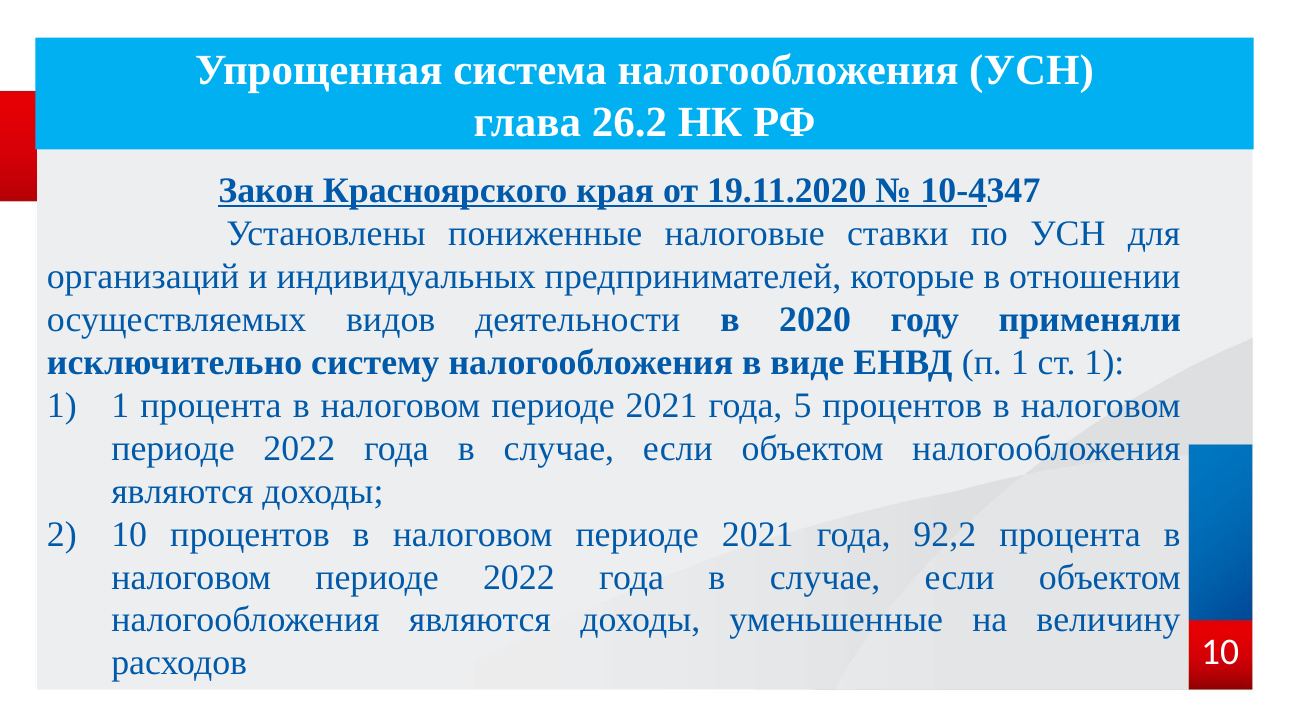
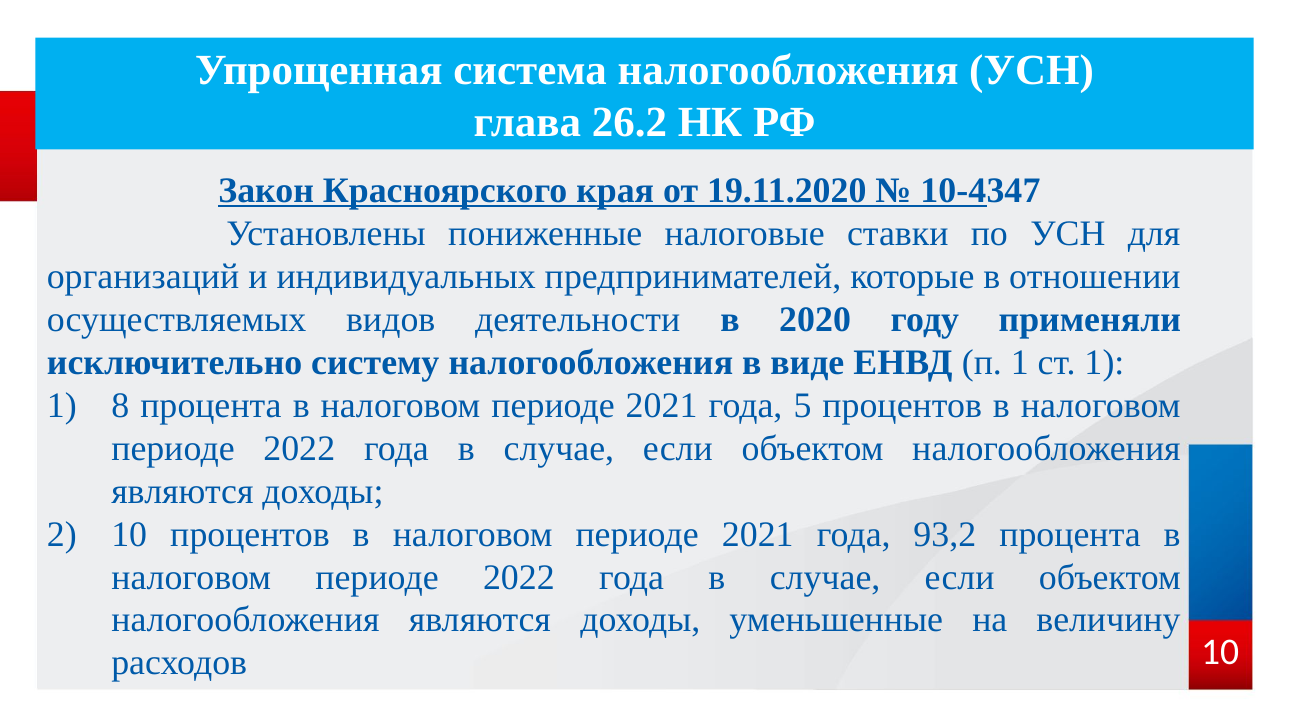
1 at (120, 405): 1 -> 8
92,2: 92,2 -> 93,2
